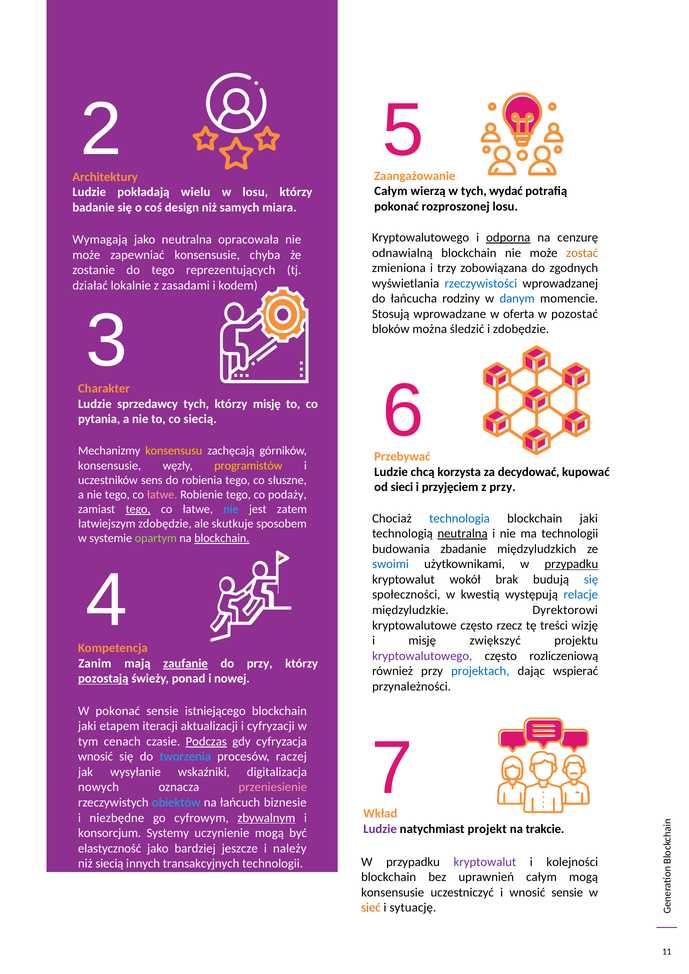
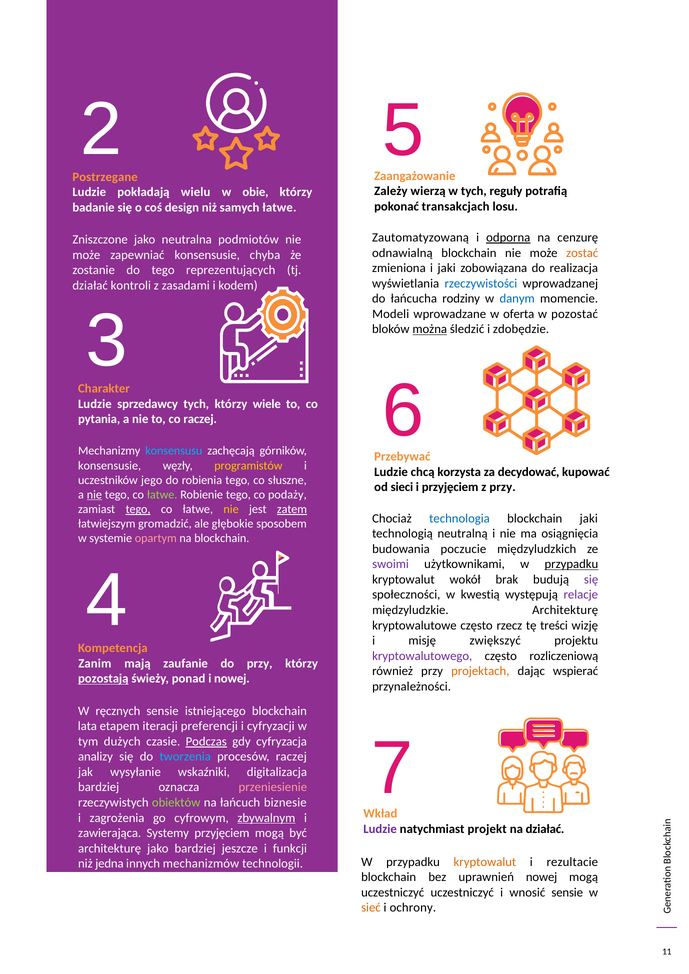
Architektury: Architektury -> Postrzegane
Całym at (391, 191): Całym -> Zależy
wydać: wydać -> reguły
w losu: losu -> obie
rozproszonej: rozproszonej -> transakcjach
samych miara: miara -> łatwe
Kryptowalutowego at (421, 238): Kryptowalutowego -> Zautomatyzowaną
Wymagają: Wymagają -> Zniszczone
opracowała: opracowała -> podmiotów
i trzy: trzy -> jaki
zgodnych: zgodnych -> realizacja
lokalnie: lokalnie -> kontroli
Stosują: Stosują -> Modeli
można underline: none -> present
którzy misję: misję -> wiele
co siecią: siecią -> raczej
konsensusu colour: yellow -> light blue
sens: sens -> jego
nie at (94, 495) underline: none -> present
łatwe at (162, 495) colour: pink -> light green
nie at (231, 509) colour: light blue -> yellow
zatem underline: none -> present
łatwiejszym zdobędzie: zdobędzie -> gromadzić
skutkuje: skutkuje -> głębokie
neutralną underline: present -> none
ma technologii: technologii -> osiągnięcia
opartym colour: light green -> pink
blockchain at (222, 539) underline: present -> none
zbadanie: zbadanie -> poczucie
swoimi colour: blue -> purple
się at (591, 580) colour: blue -> purple
relacje colour: blue -> purple
międzyludzkie Dyrektorowi: Dyrektorowi -> Architekturę
zaufanie underline: present -> none
projektach colour: blue -> orange
W pokonać: pokonać -> ręcznych
jaki at (87, 726): jaki -> lata
aktualizacji: aktualizacji -> preferencji
cenach: cenach -> dużych
wnosić at (95, 757): wnosić -> analizy
nowych at (99, 788): nowych -> bardziej
obiektów colour: light blue -> light green
niezbędne: niezbędne -> zagrożenia
na trakcie: trakcie -> działać
konsorcjum: konsorcjum -> zawierająca
Systemy uczynienie: uczynienie -> przyjęciem
elastyczność at (110, 849): elastyczność -> architekturę
należy: należy -> funkcji
kryptowalut at (485, 862) colour: purple -> orange
kolejności: kolejności -> rezultacie
niż siecią: siecią -> jedna
transakcyjnych: transakcyjnych -> mechanizmów
uprawnień całym: całym -> nowej
konsensusie at (393, 893): konsensusie -> uczestniczyć
sytuację: sytuację -> ochrony
